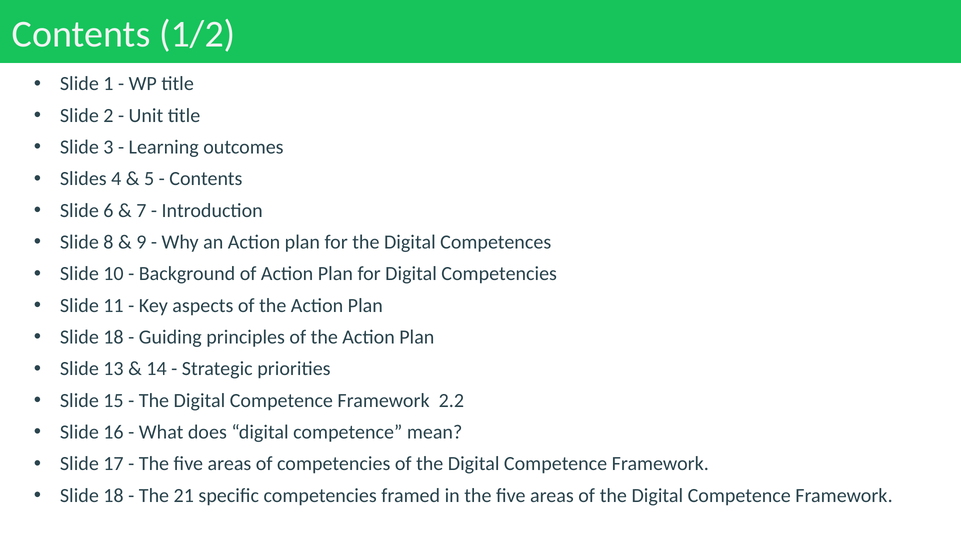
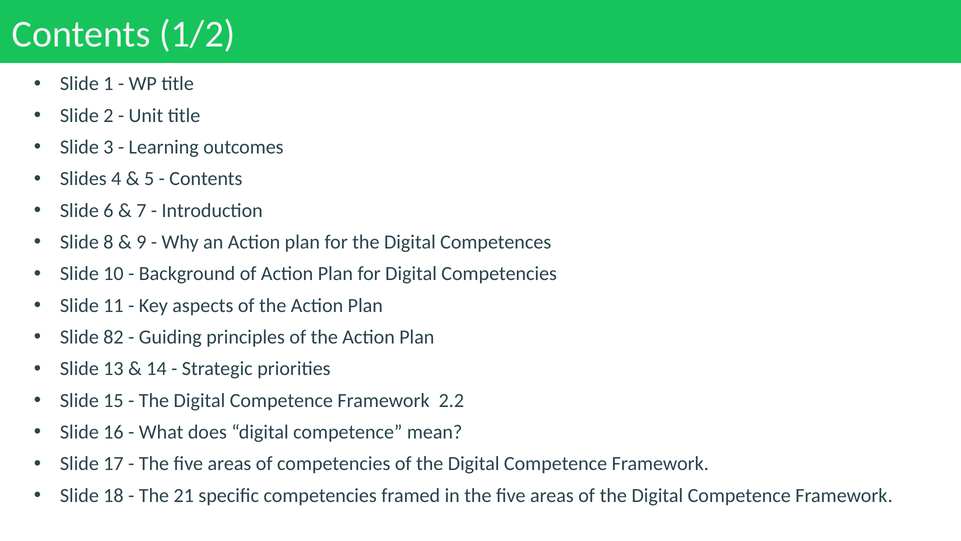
18 at (113, 337): 18 -> 82
